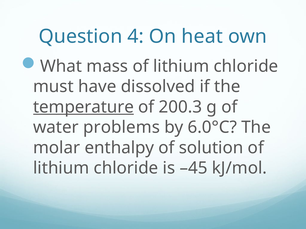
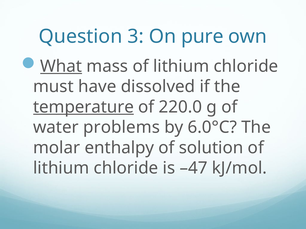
4: 4 -> 3
heat: heat -> pure
What underline: none -> present
200.3: 200.3 -> 220.0
–45: –45 -> –47
